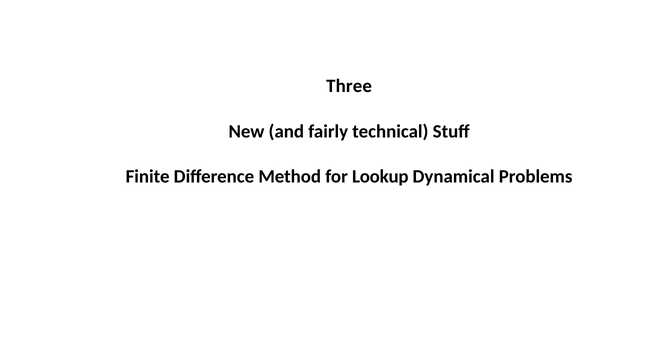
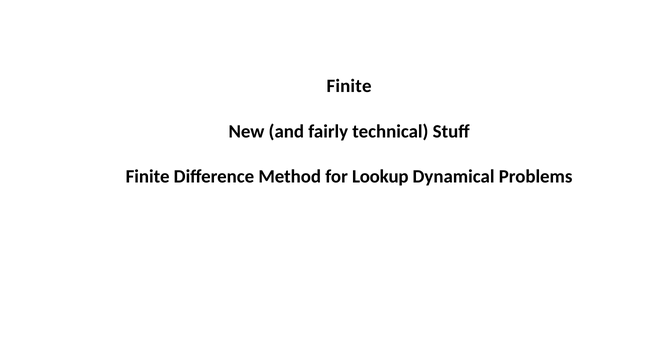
Three at (349, 86): Three -> Finite
